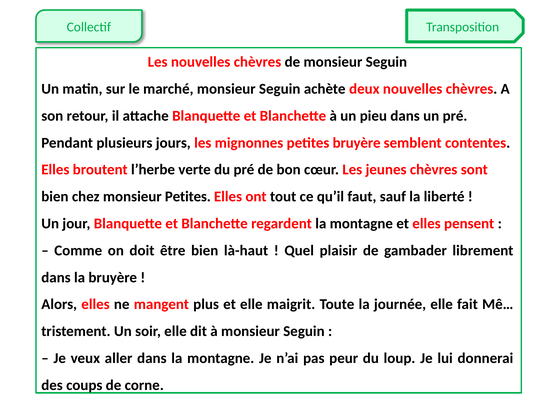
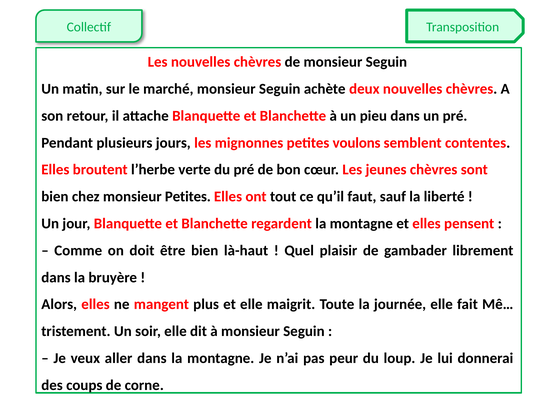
petites bruyère: bruyère -> voulons
